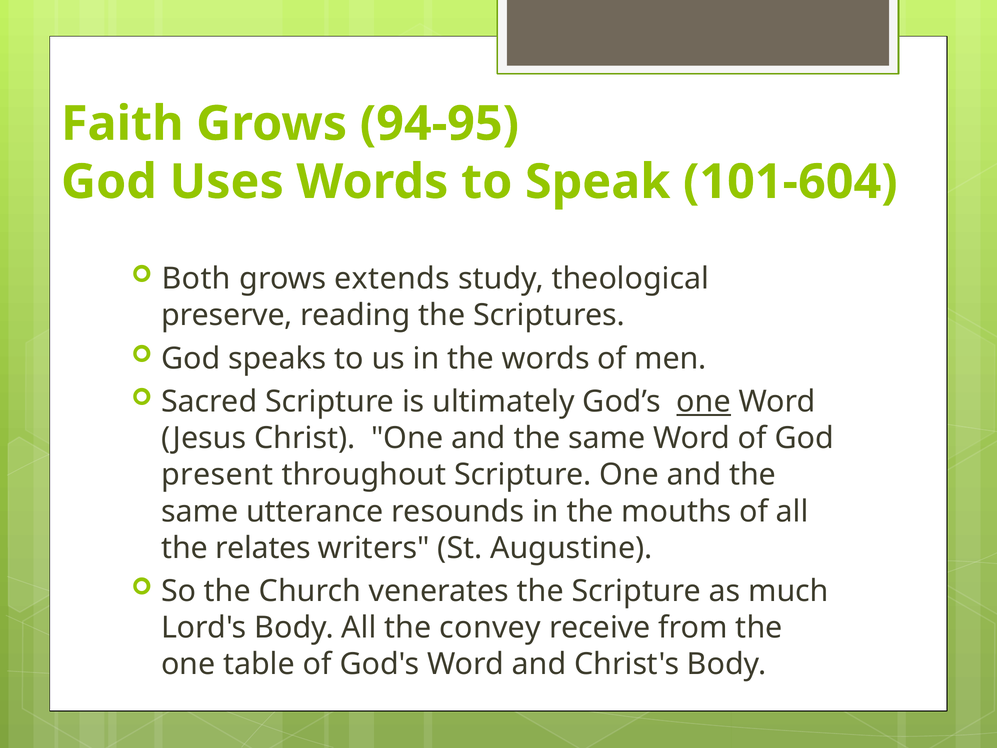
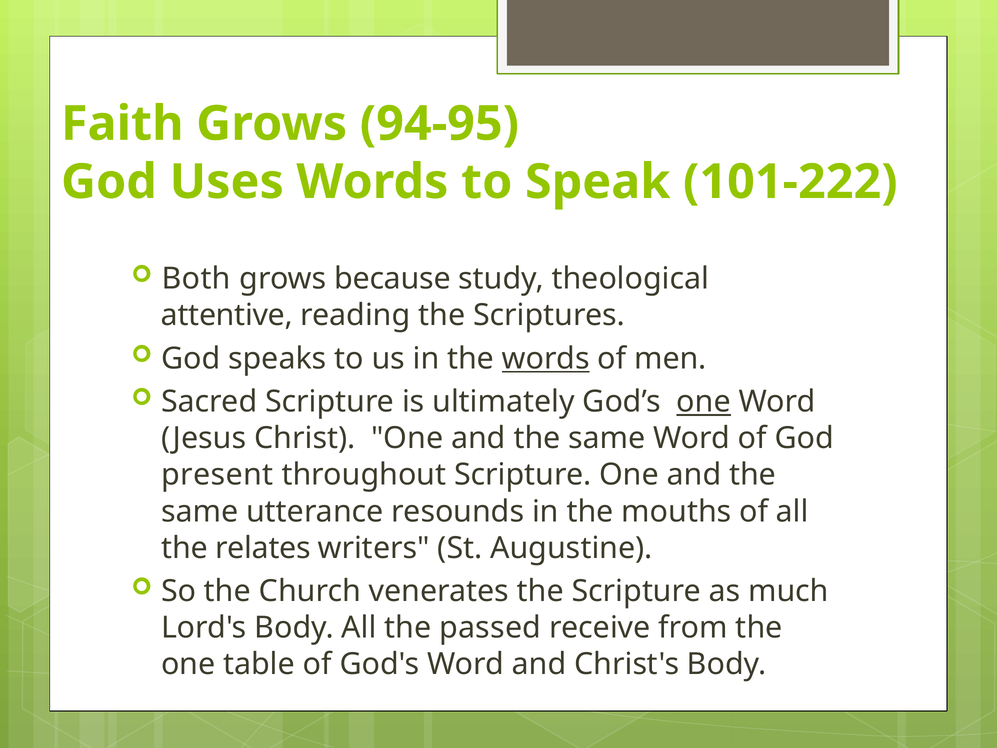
101-604: 101-604 -> 101-222
extends: extends -> because
preserve: preserve -> attentive
words at (546, 358) underline: none -> present
convey: convey -> passed
